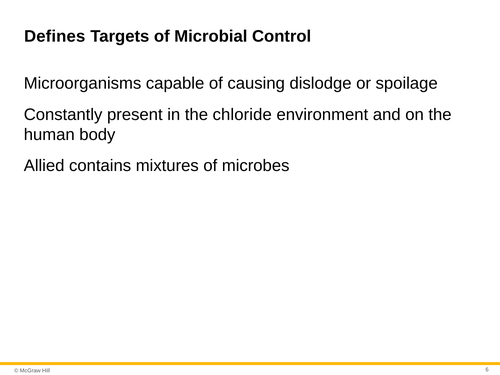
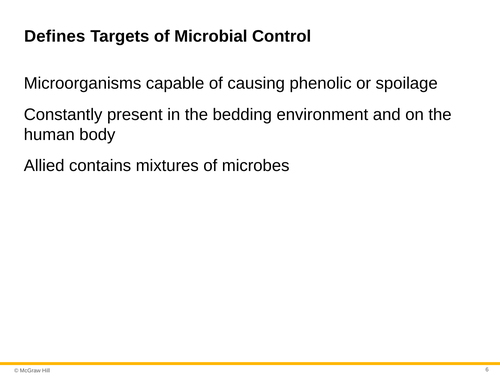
dislodge: dislodge -> phenolic
chloride: chloride -> bedding
